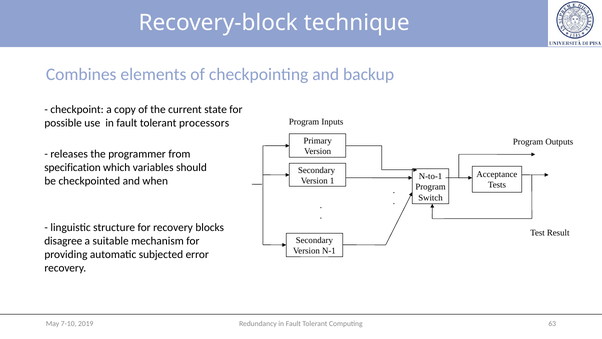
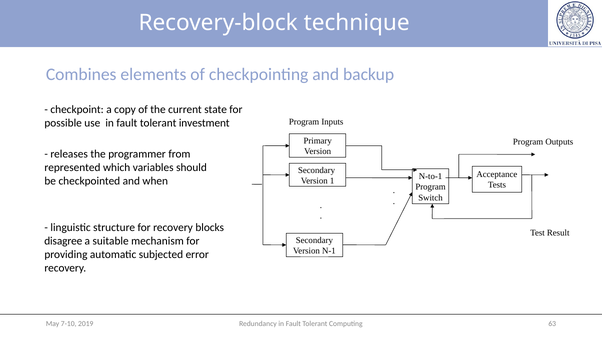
processors: processors -> investment
specification: specification -> represented
